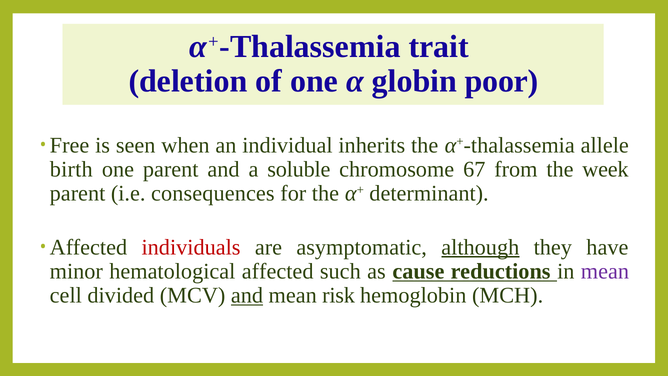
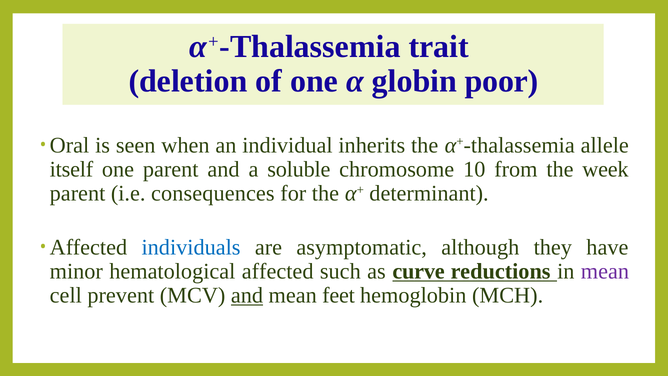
Free: Free -> Oral
birth: birth -> itself
67: 67 -> 10
individuals colour: red -> blue
although underline: present -> none
cause: cause -> curve
divided: divided -> prevent
risk: risk -> feet
